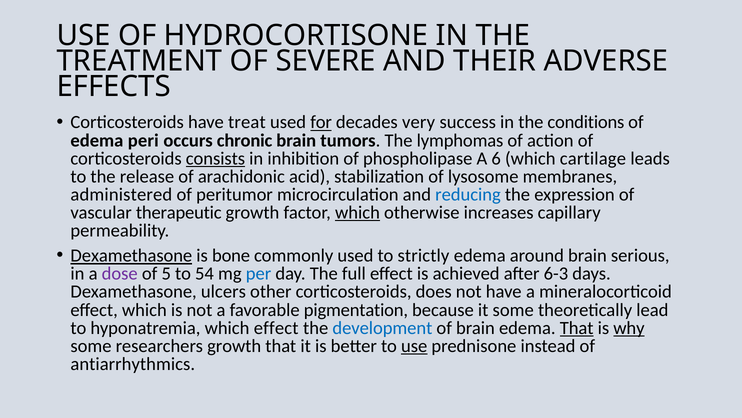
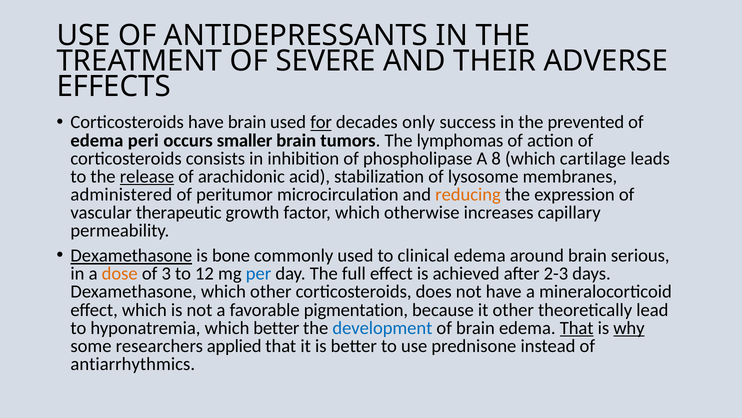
HYDROCORTISONE: HYDROCORTISONE -> ANTIDEPRESSANTS
have treat: treat -> brain
very: very -> only
conditions: conditions -> prevented
chronic: chronic -> smaller
consists underline: present -> none
6: 6 -> 8
release underline: none -> present
reducing colour: blue -> orange
which at (357, 212) underline: present -> none
strictly: strictly -> clinical
dose colour: purple -> orange
5: 5 -> 3
54: 54 -> 12
6-3: 6-3 -> 2-3
Dexamethasone ulcers: ulcers -> which
it some: some -> other
which effect: effect -> better
researchers growth: growth -> applied
use at (414, 345) underline: present -> none
